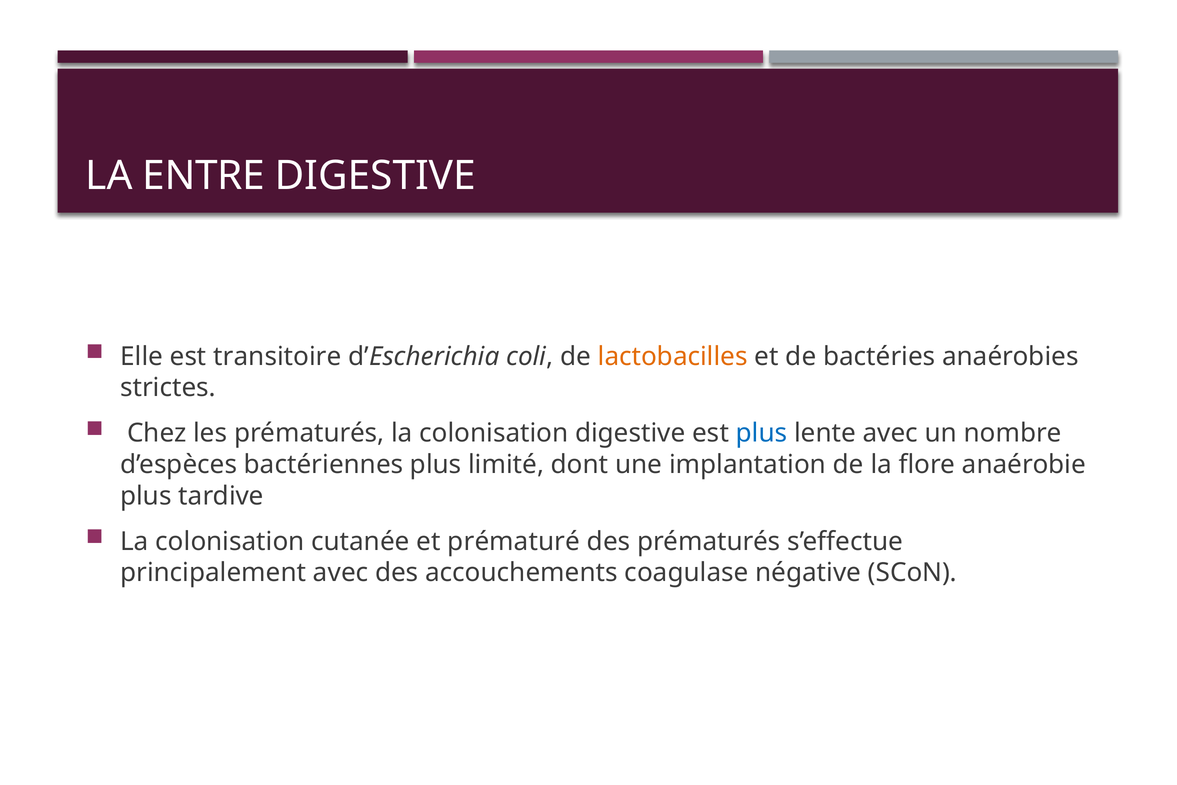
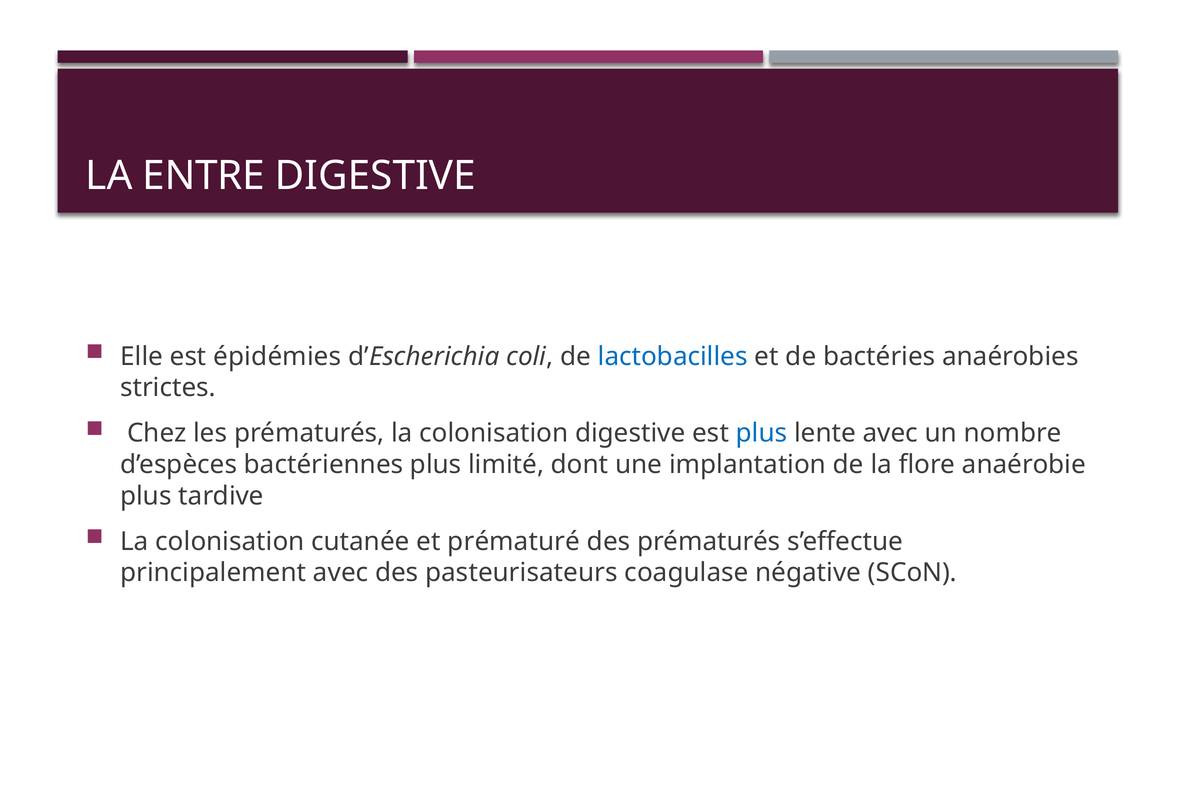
transitoire: transitoire -> épidémies
lactobacilles colour: orange -> blue
accouchements: accouchements -> pasteurisateurs
